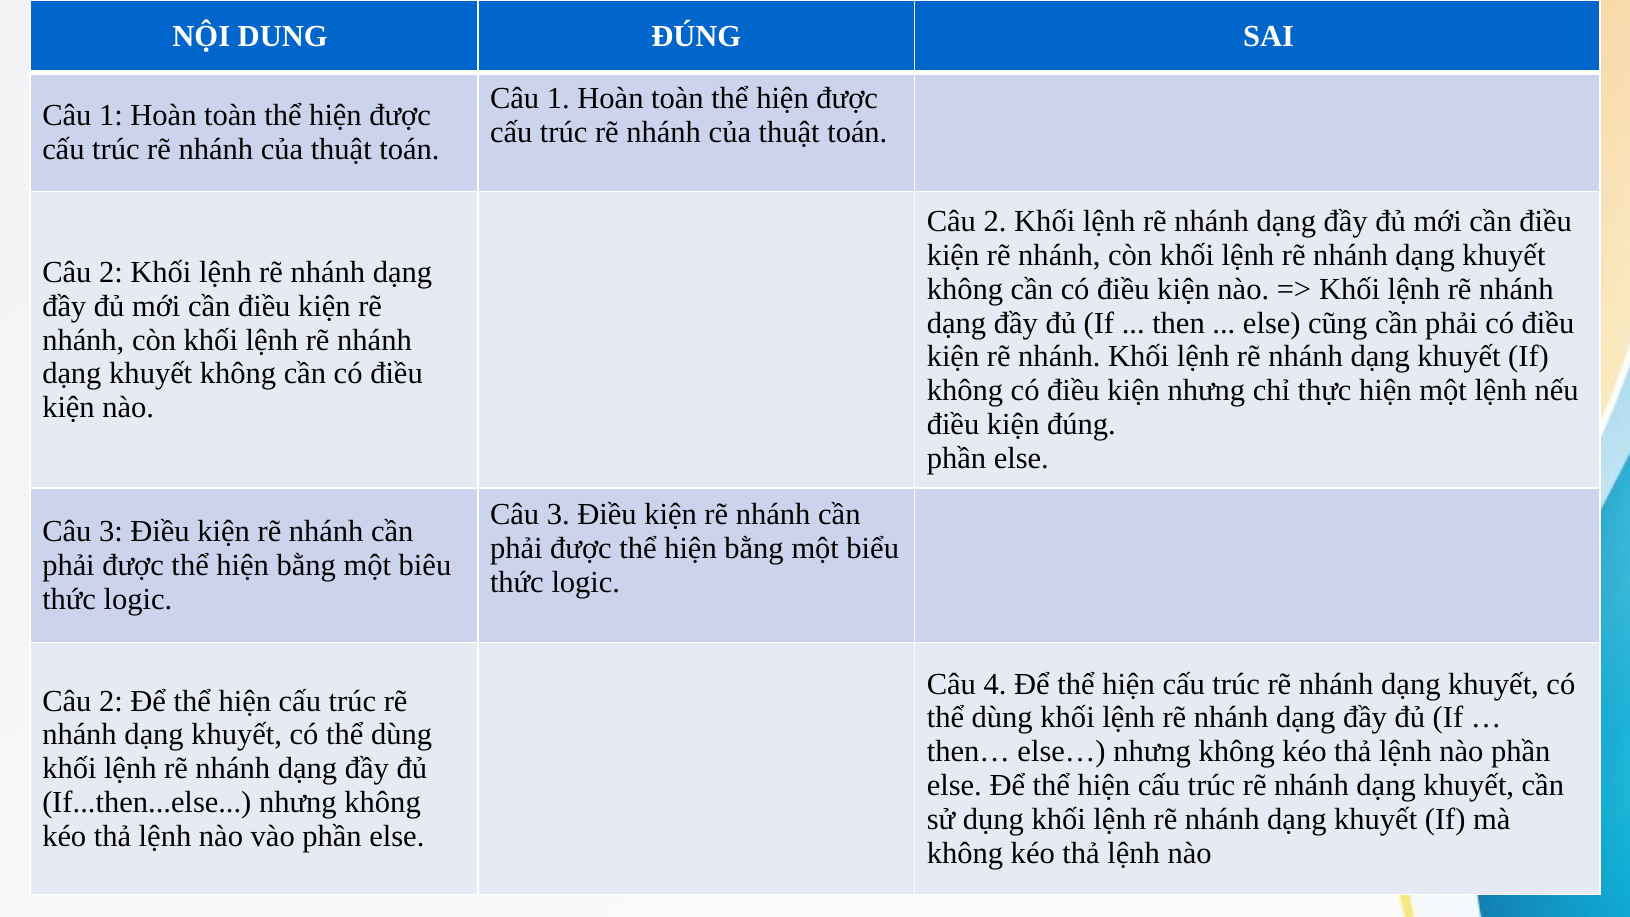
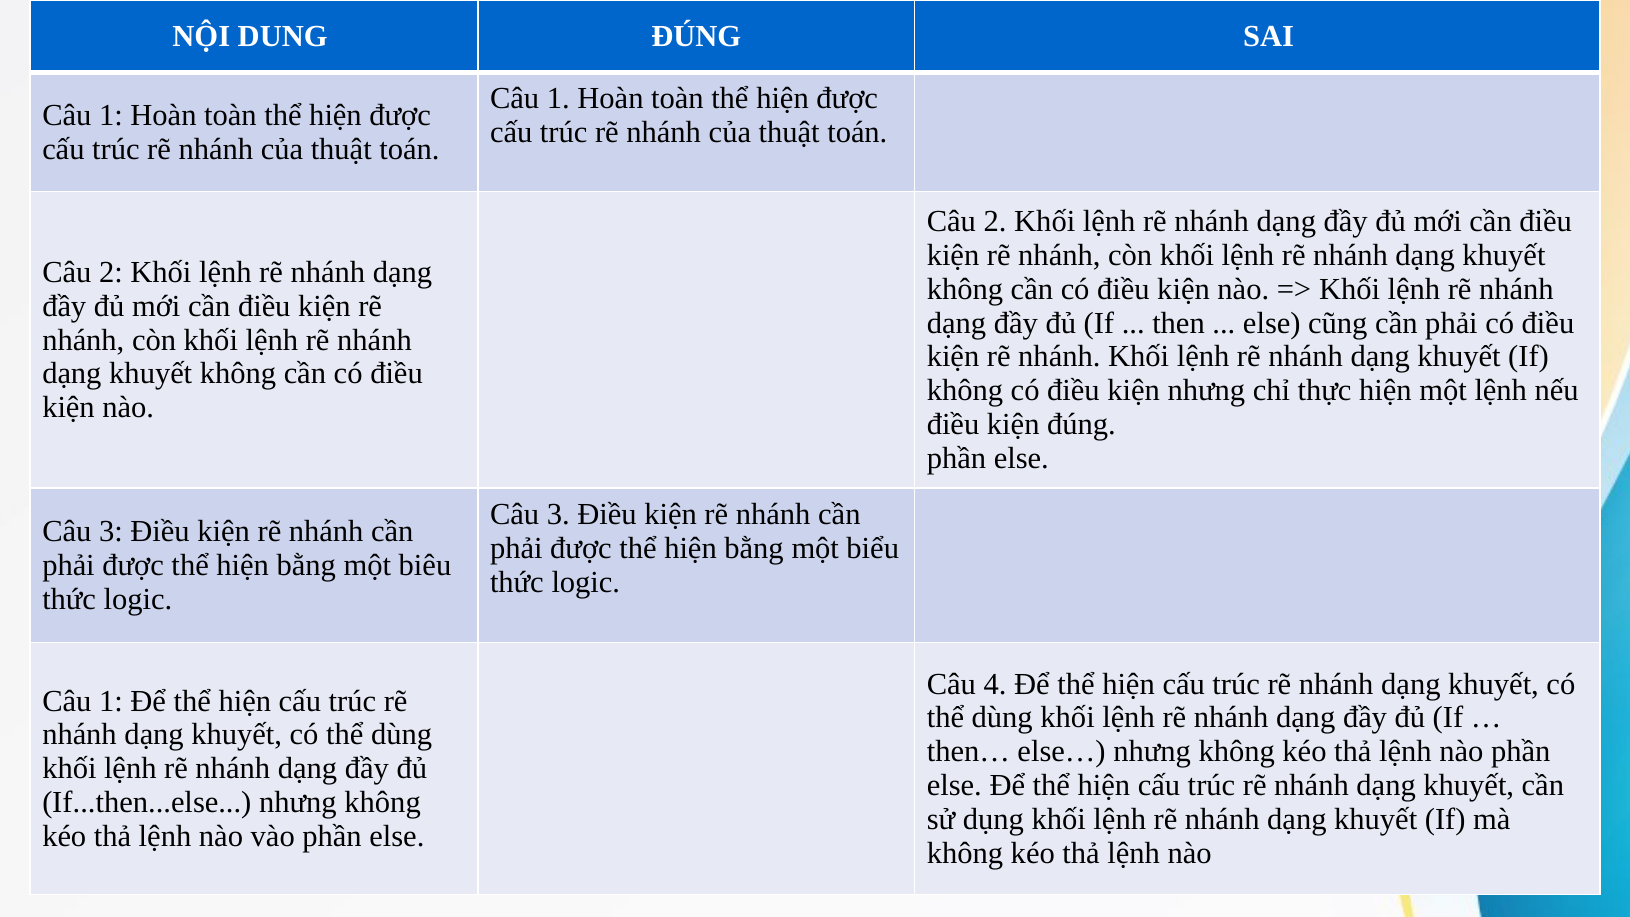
2 at (111, 701): 2 -> 1
